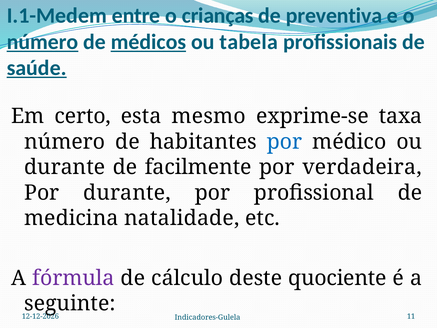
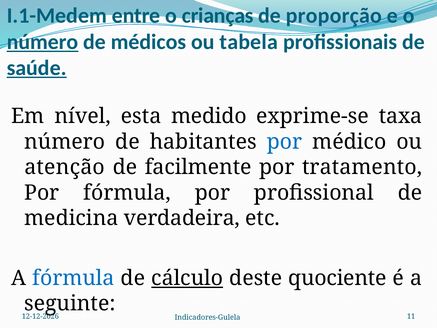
preventiva: preventiva -> proporção
médicos underline: present -> none
certo: certo -> nível
mesmo: mesmo -> medido
durante at (65, 167): durante -> atenção
verdadeira: verdadeira -> tratamento
Por durante: durante -> fórmula
natalidade: natalidade -> verdadeira
fórmula at (73, 278) colour: purple -> blue
cálculo underline: none -> present
